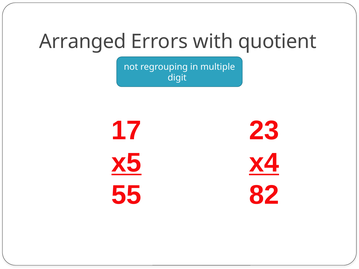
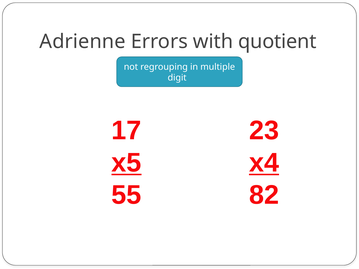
Arranged: Arranged -> Adrienne
